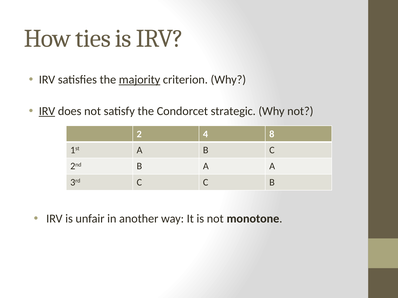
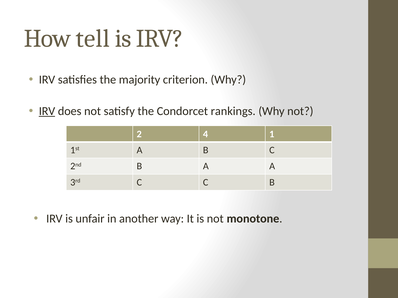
ties: ties -> tell
majority underline: present -> none
strategic: strategic -> rankings
8: 8 -> 1
